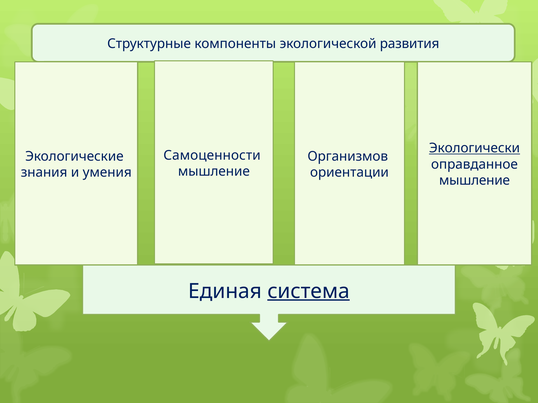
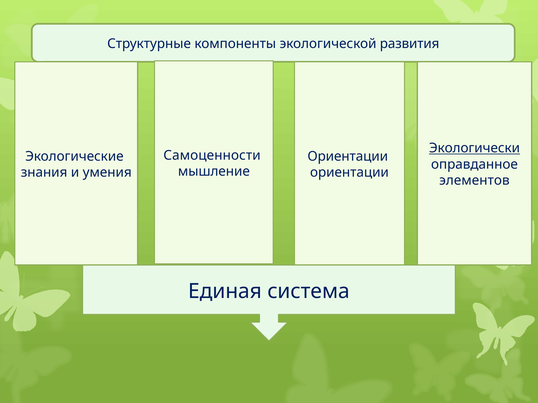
Организмов at (348, 156): Организмов -> Ориентации
мышление at (475, 181): мышление -> элементов
система underline: present -> none
